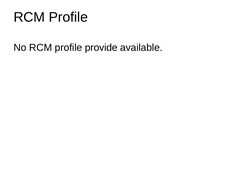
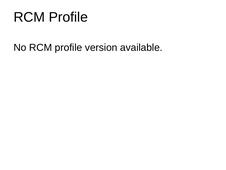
provide: provide -> version
